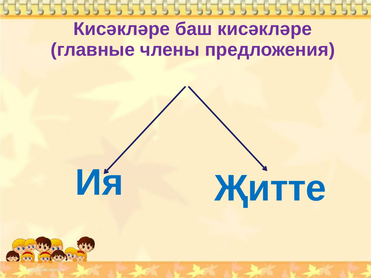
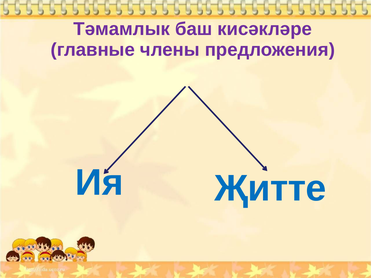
Кисәкләре at (122, 29): Кисәкләре -> Тәмамлык
